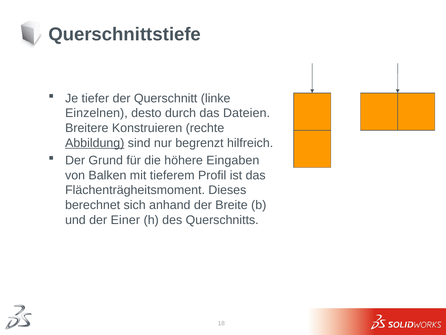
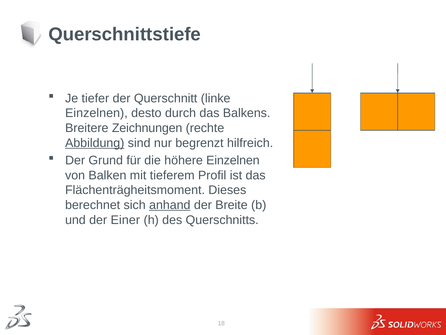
Dateien: Dateien -> Balkens
Konstruieren: Konstruieren -> Zeichnungen
höhere Eingaben: Eingaben -> Einzelnen
anhand underline: none -> present
